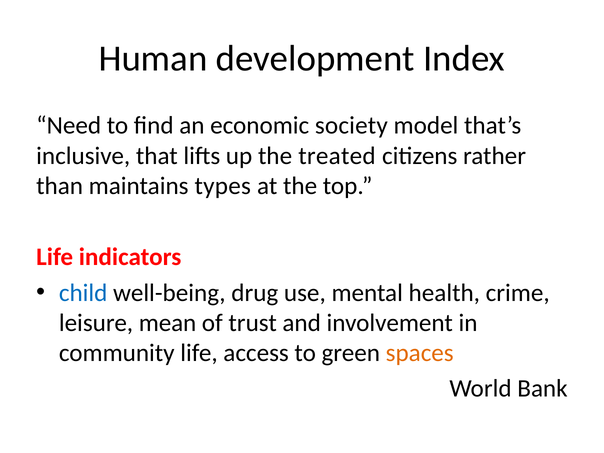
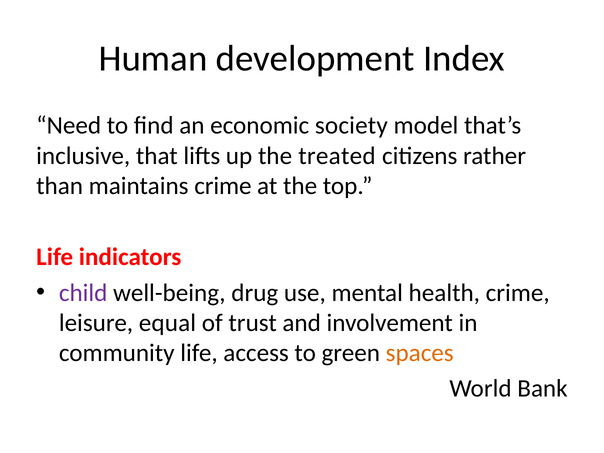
maintains types: types -> crime
child colour: blue -> purple
mean: mean -> equal
